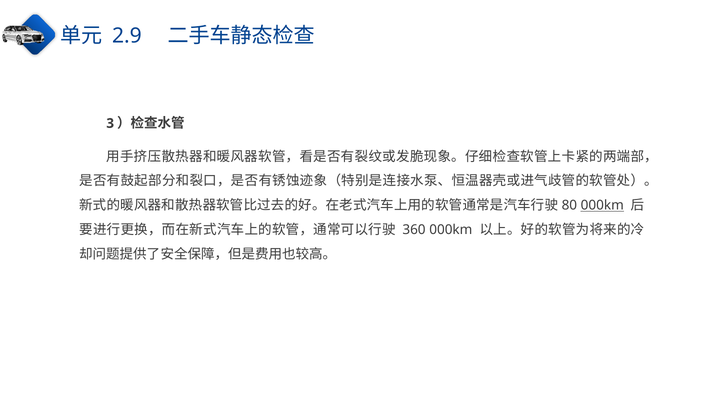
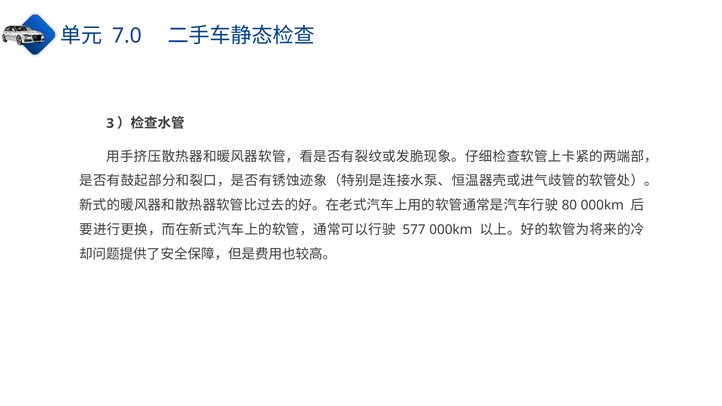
2.9: 2.9 -> 7.0
000km at (602, 205) underline: present -> none
360: 360 -> 577
